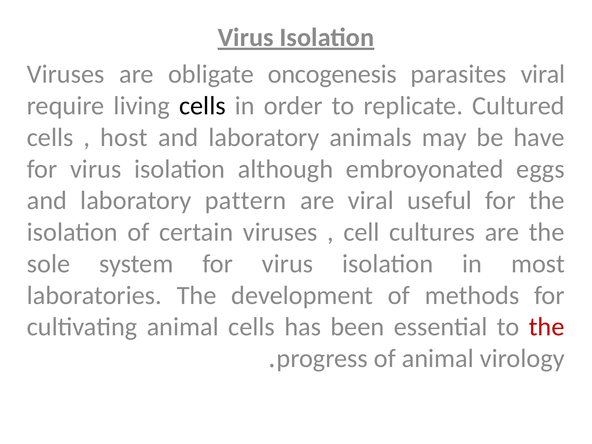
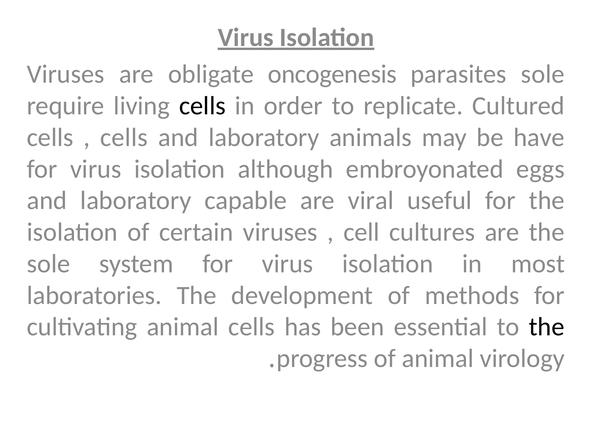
parasites viral: viral -> sole
host at (124, 137): host -> cells
pattern: pattern -> capable
the at (547, 327) colour: red -> black
